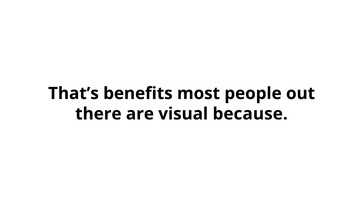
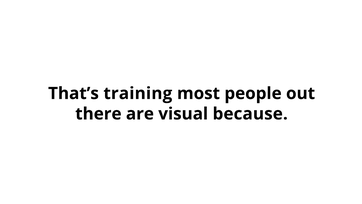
benefits: benefits -> training
